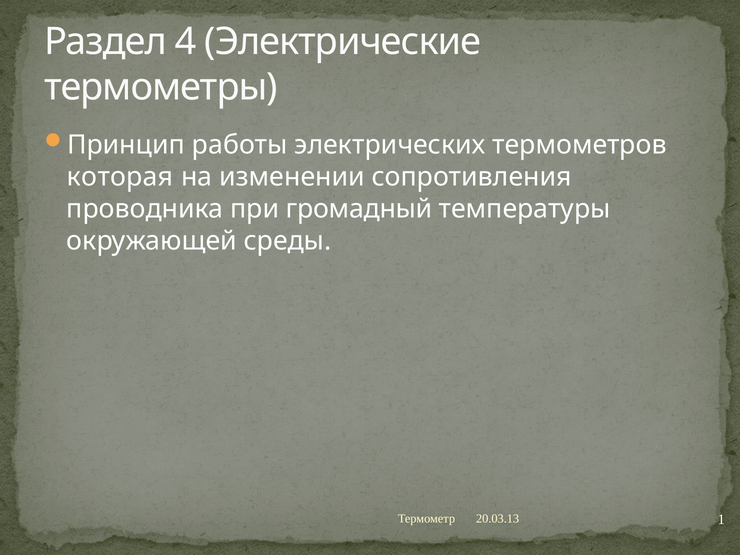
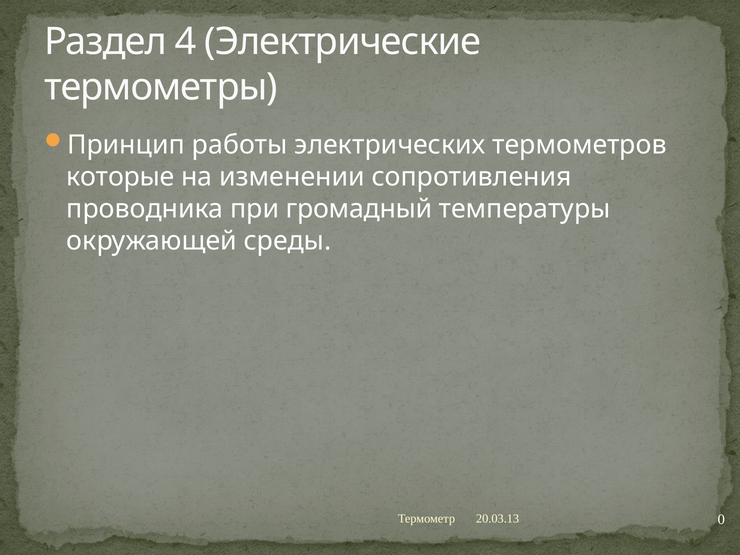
которая: которая -> которые
1: 1 -> 0
